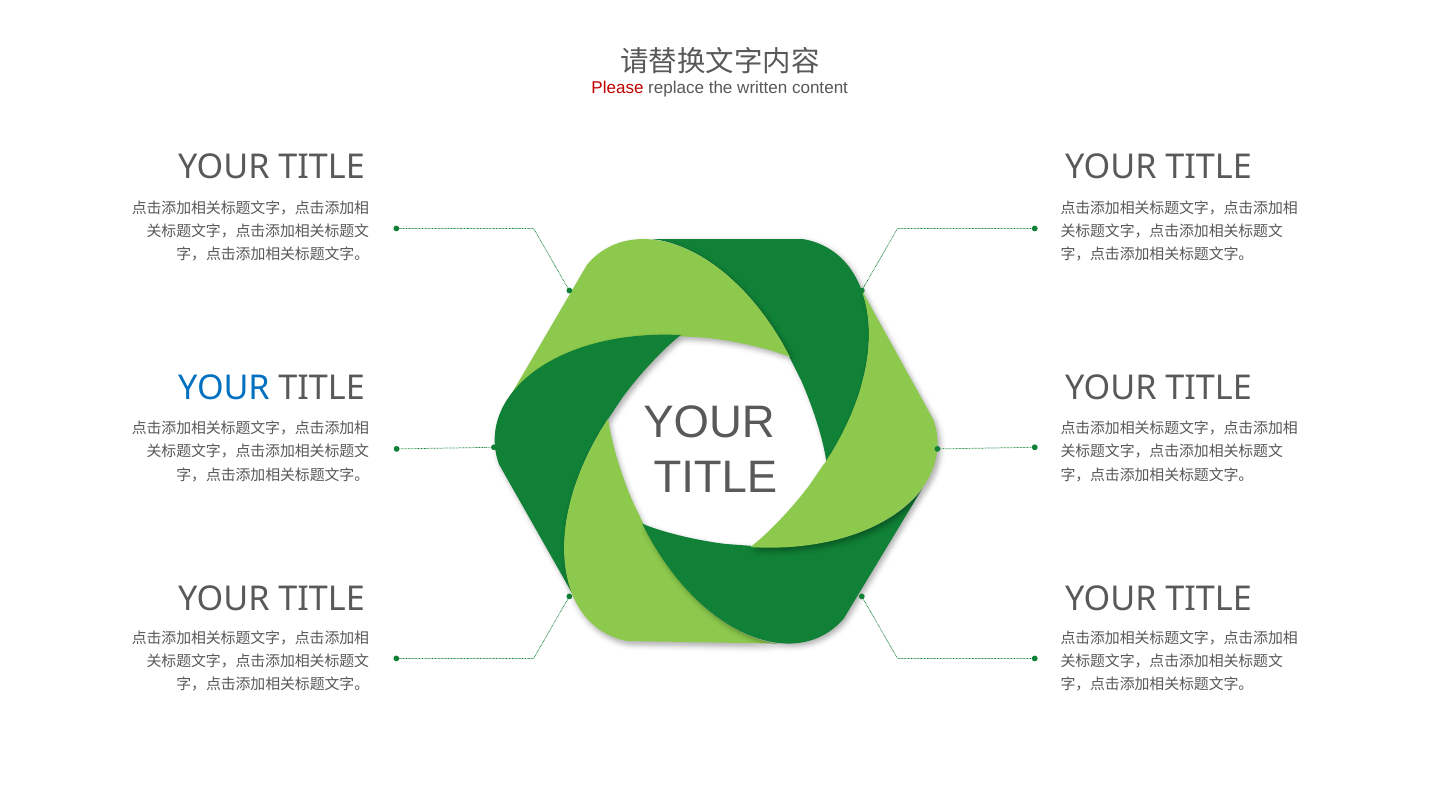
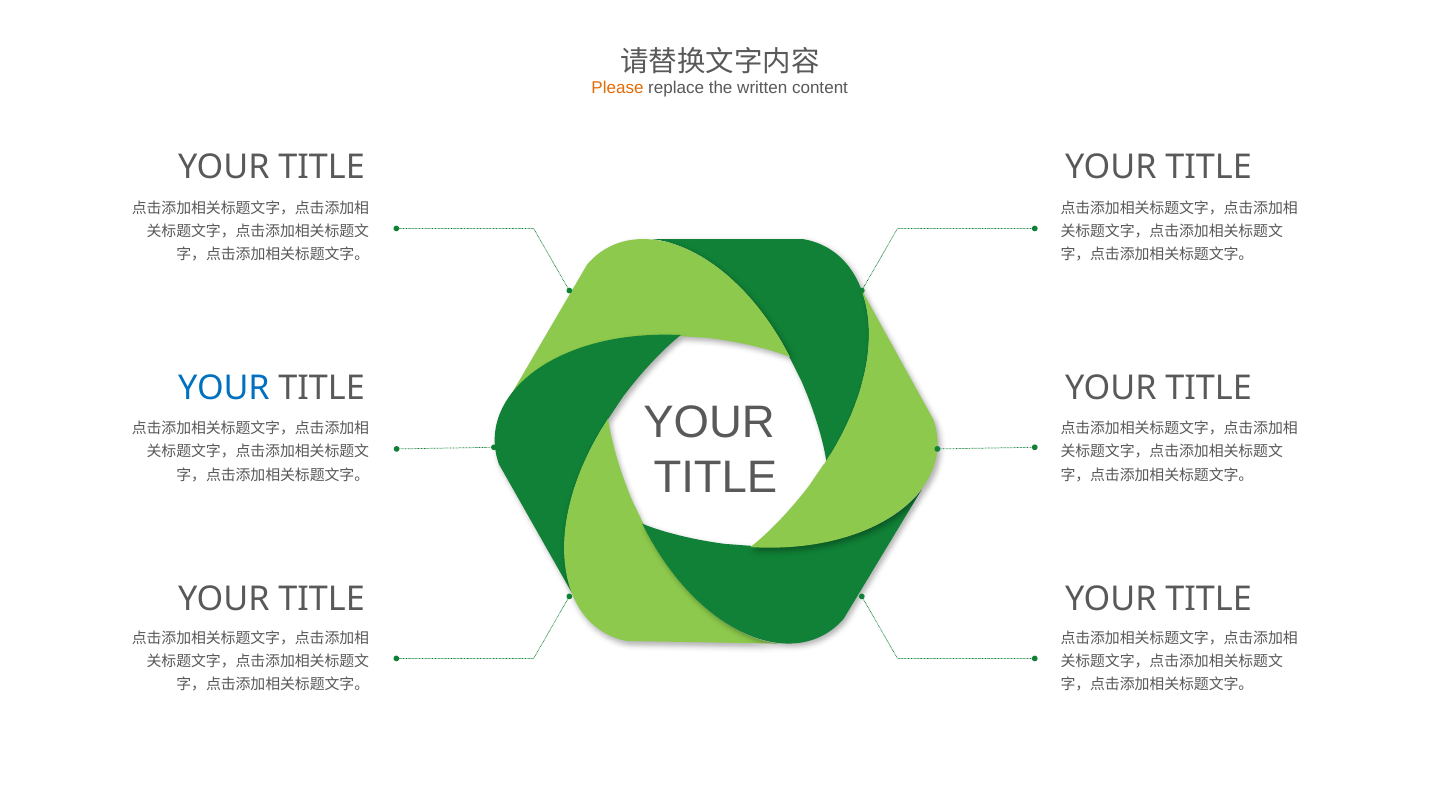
Please colour: red -> orange
